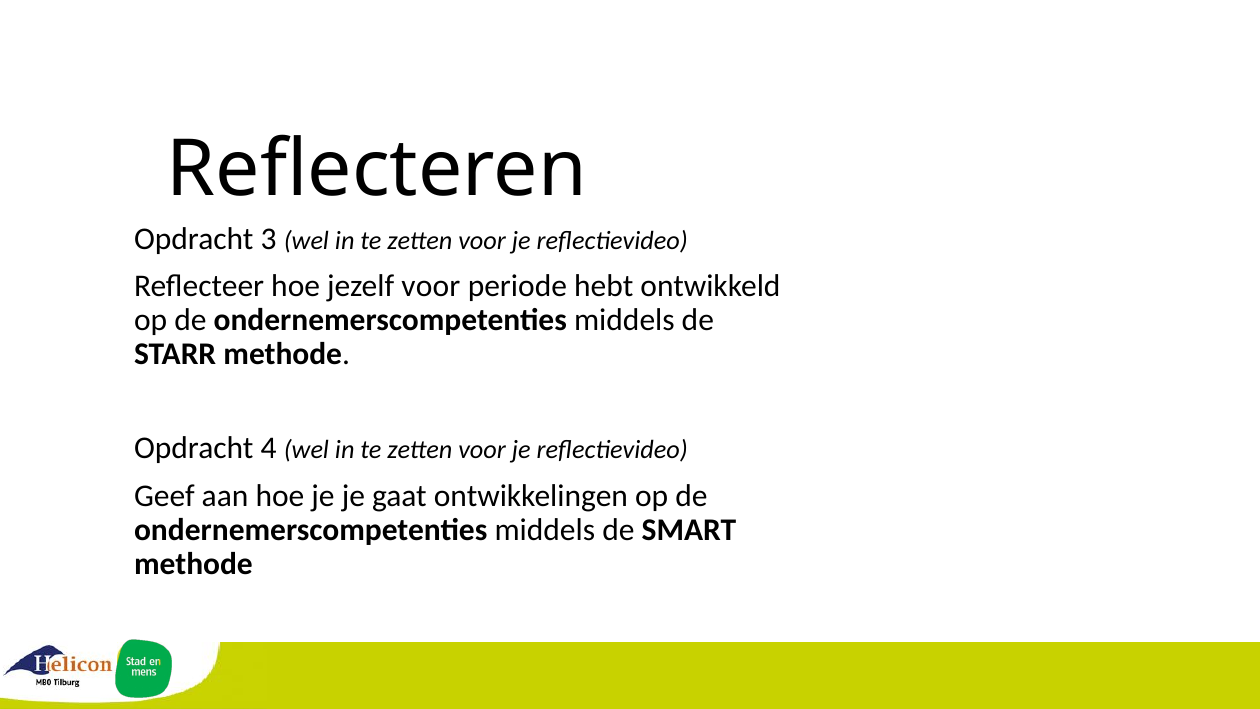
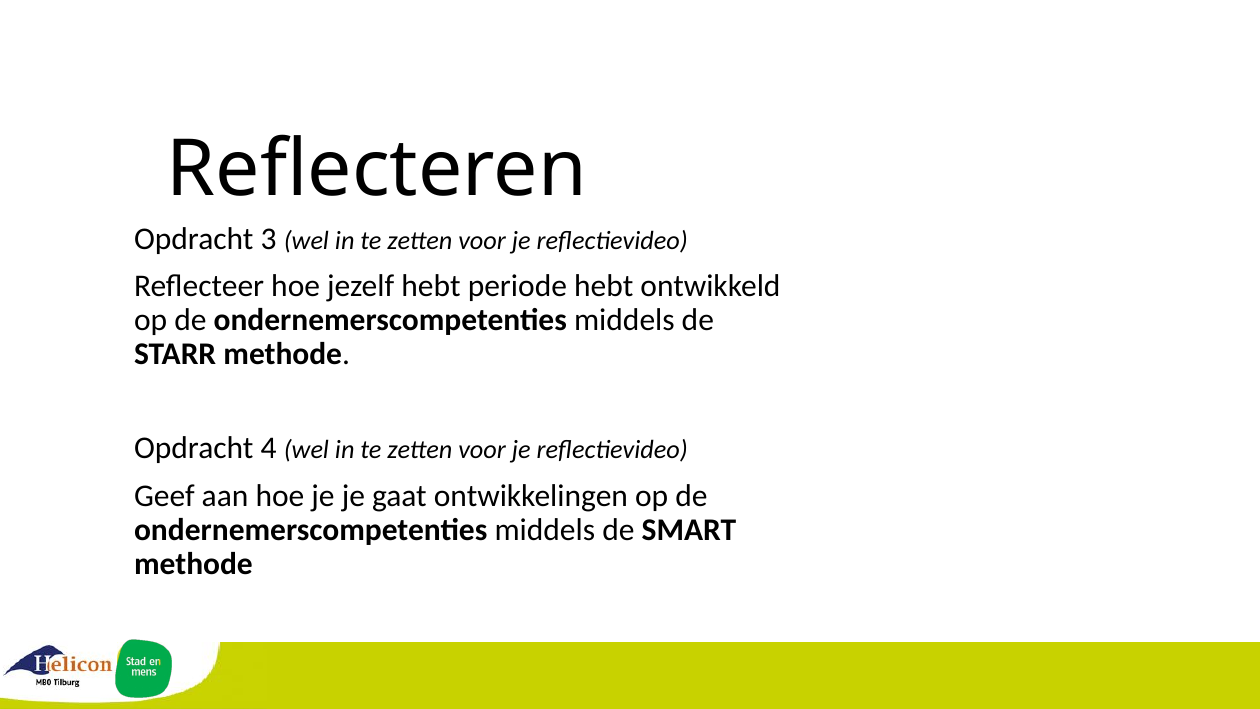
jezelf voor: voor -> hebt
